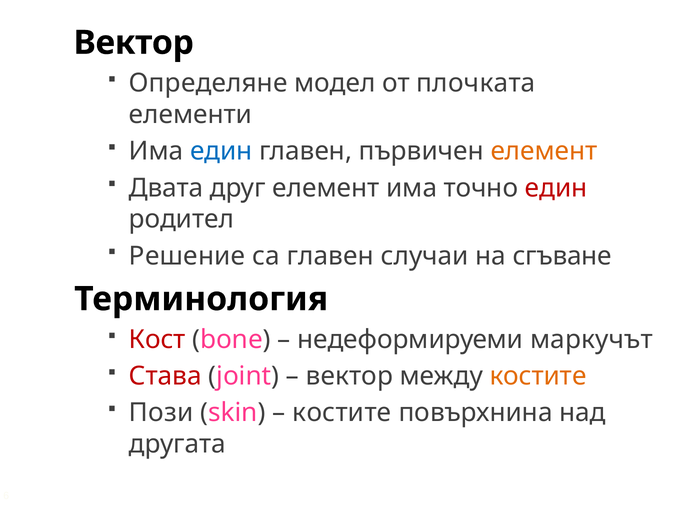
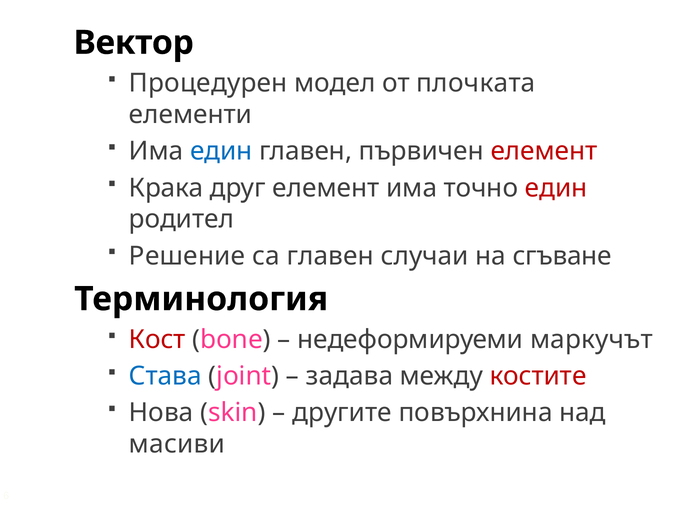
Определяне: Определяне -> Процедурен
елемент at (544, 151) colour: orange -> red
Двата: Двата -> Крака
Става colour: red -> blue
вектор at (349, 377): вектор -> задава
костите at (538, 377) colour: orange -> red
Пози: Пози -> Нова
костите at (342, 413): костите -> другите
другата: другата -> масиви
